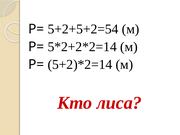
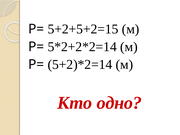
5+2+5+2=54: 5+2+5+2=54 -> 5+2+5+2=15
лиса: лиса -> одно
